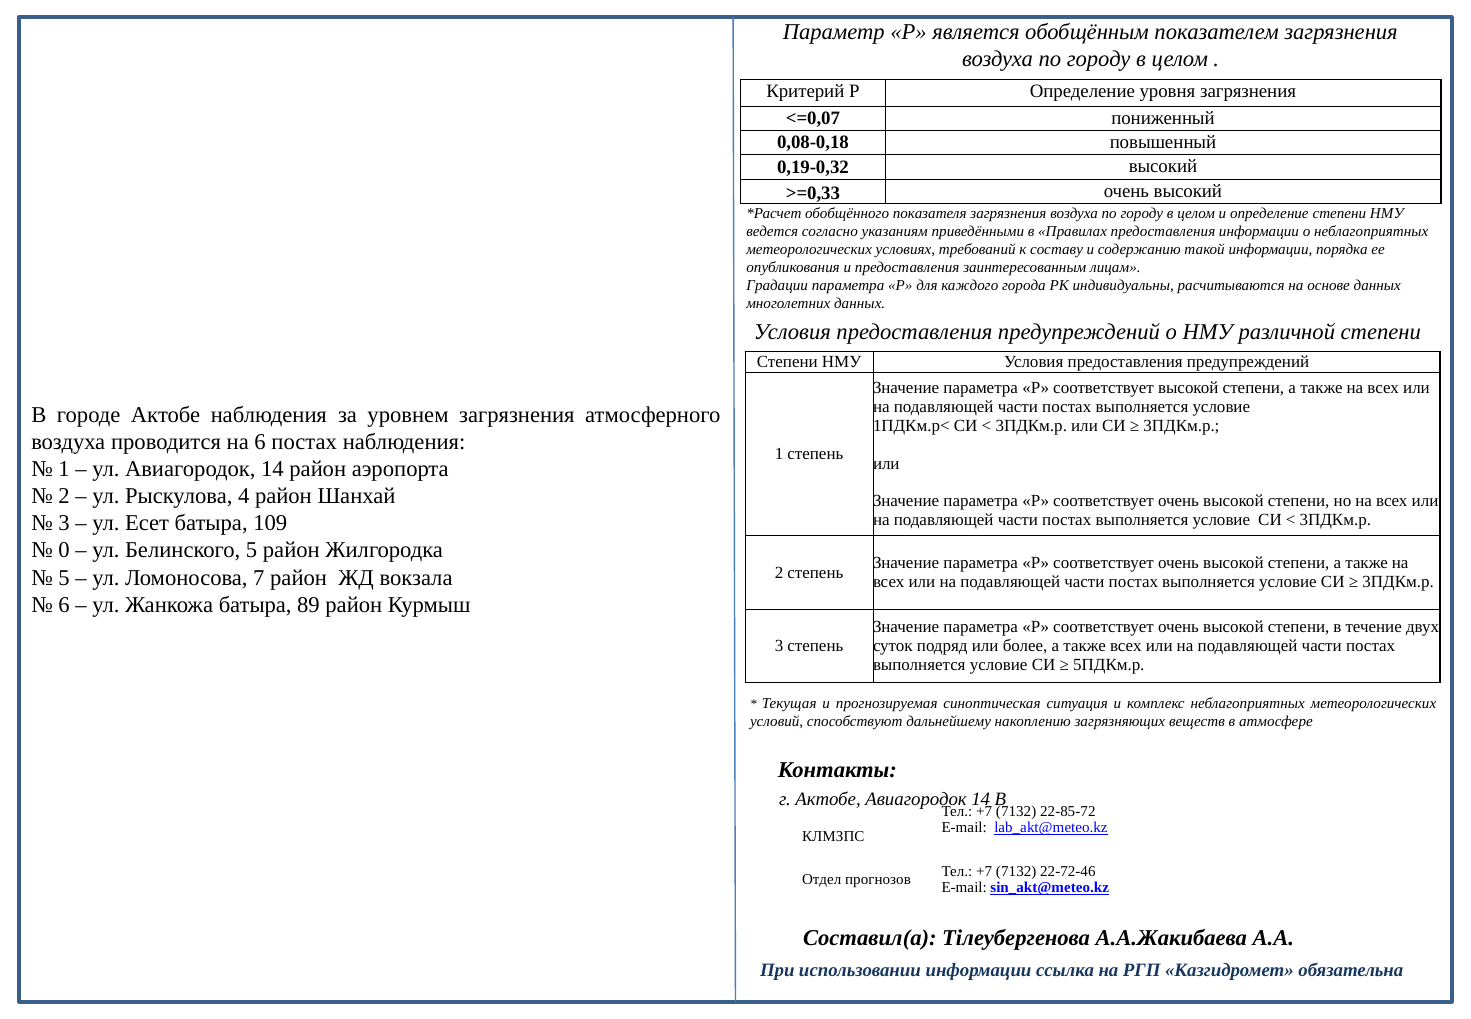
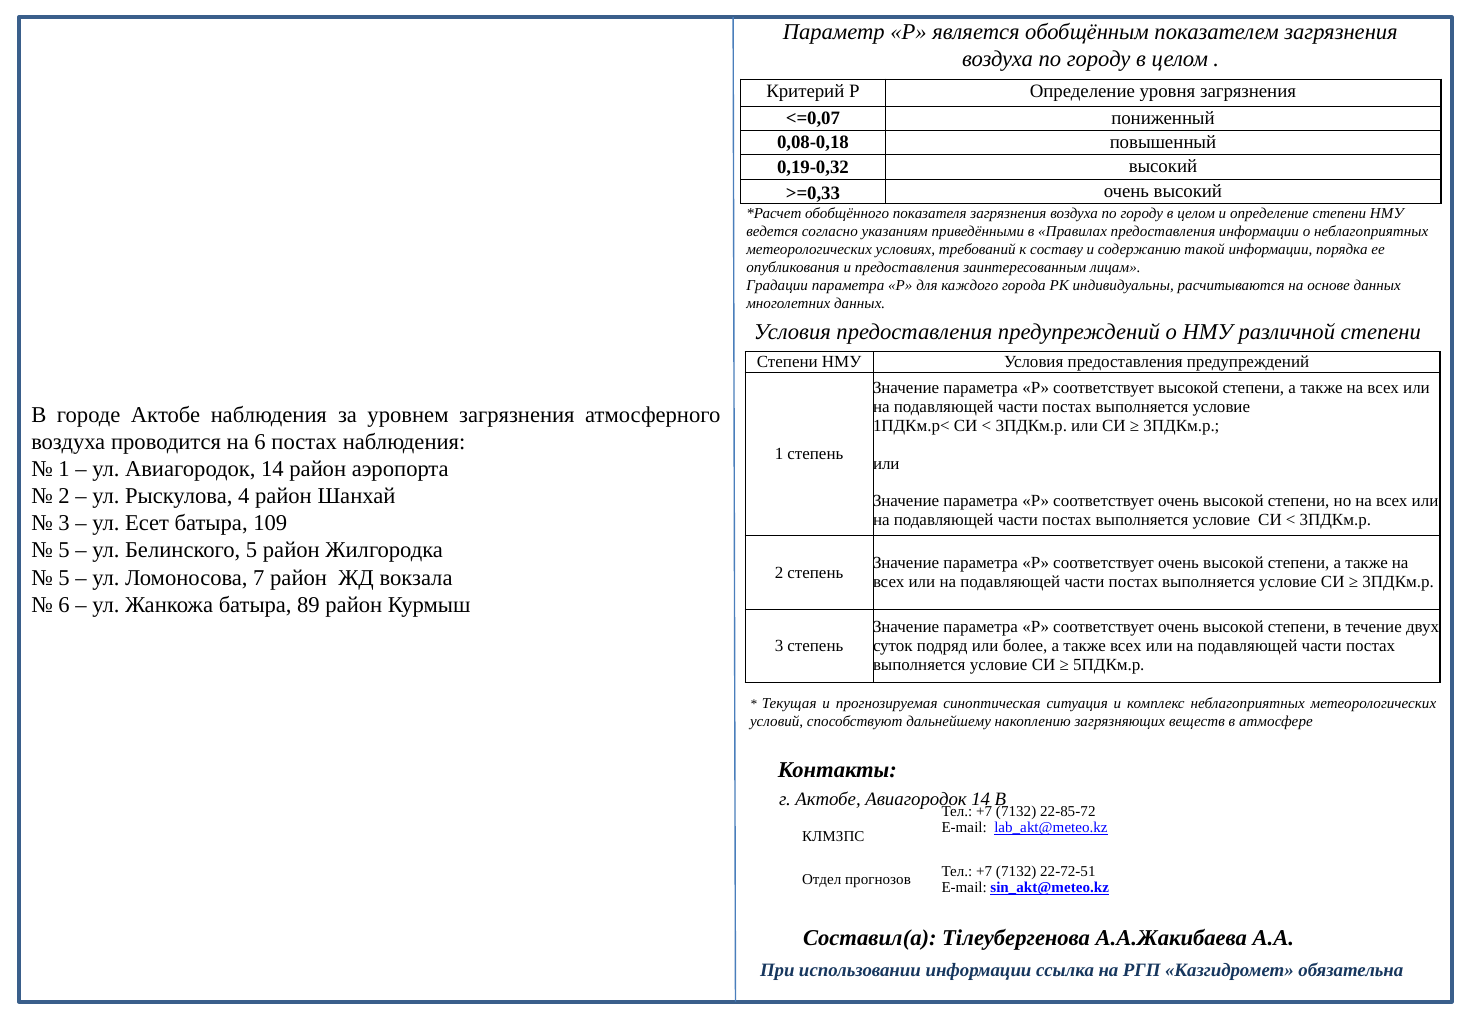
0 at (64, 550): 0 -> 5
22-72-46: 22-72-46 -> 22-72-51
